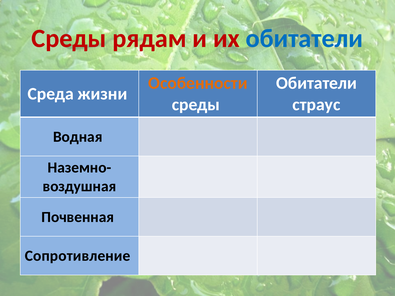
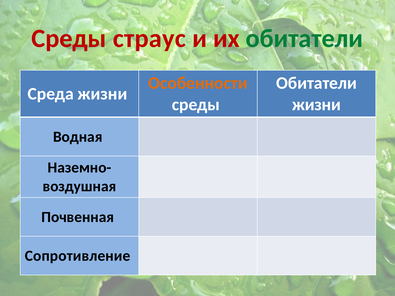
рядам: рядам -> страус
обитатели at (304, 38) colour: blue -> green
страус at (316, 105): страус -> жизни
